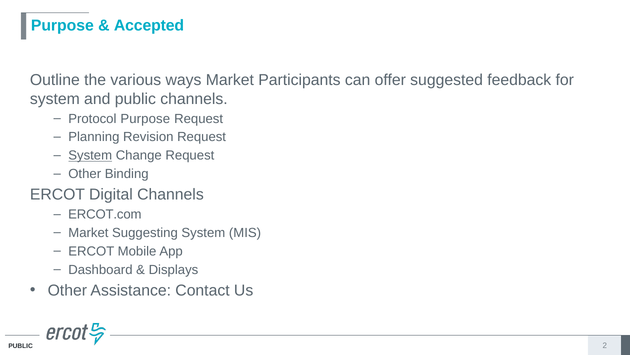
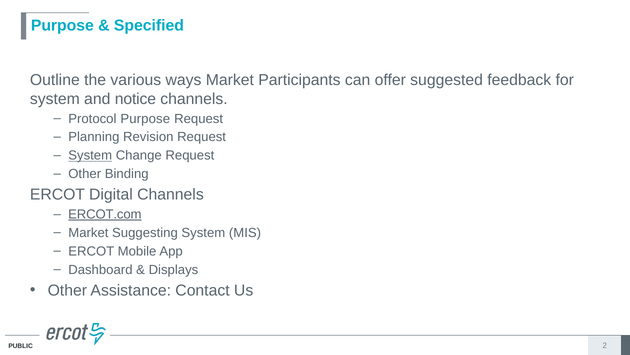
Accepted: Accepted -> Specified
and public: public -> notice
ERCOT.com underline: none -> present
